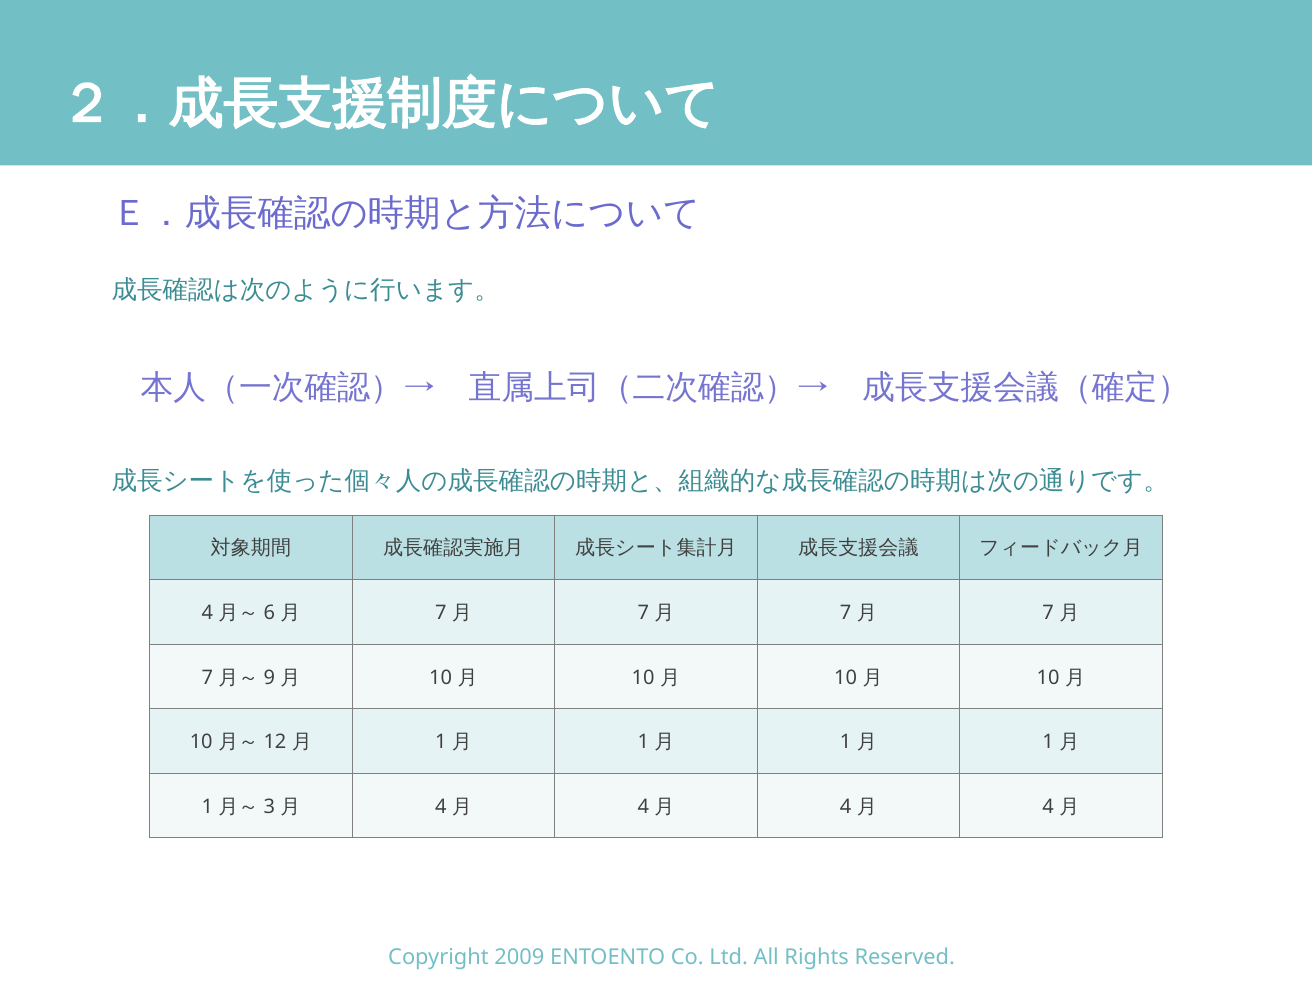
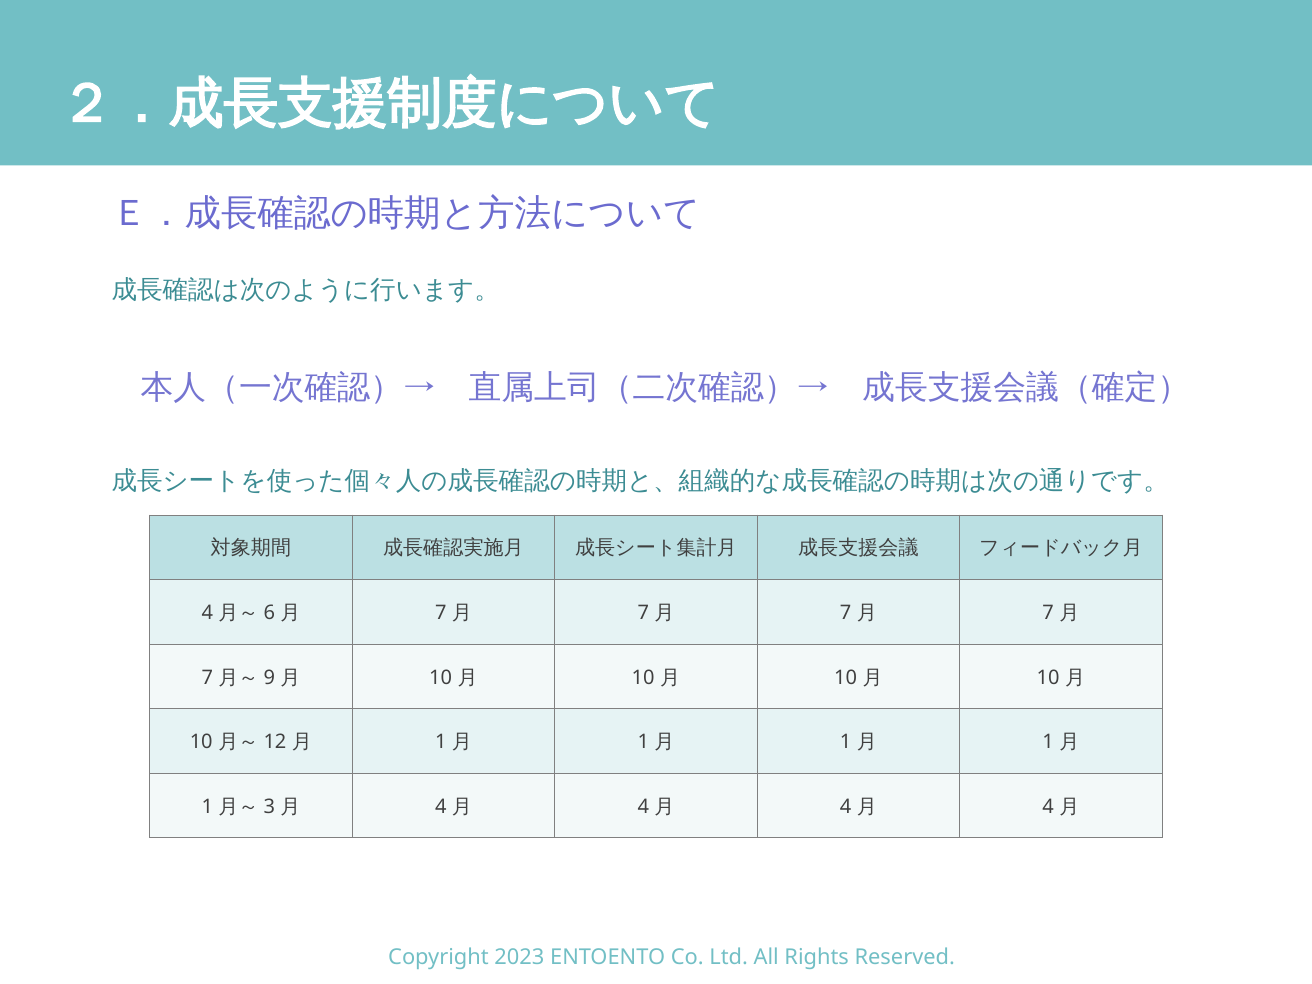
2009: 2009 -> 2023
